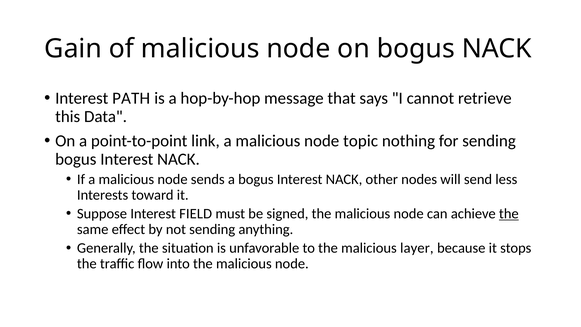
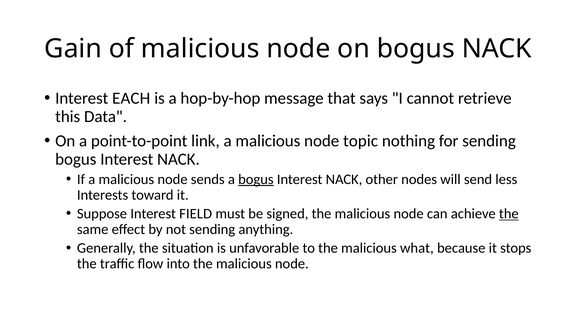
PATH: PATH -> EACH
bogus at (256, 179) underline: none -> present
layer: layer -> what
